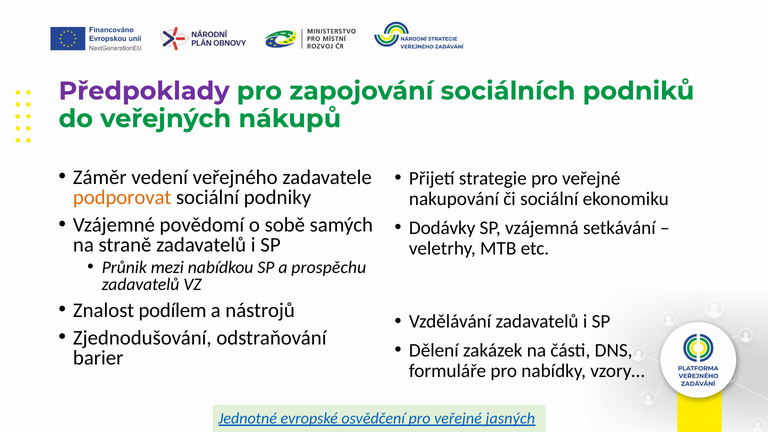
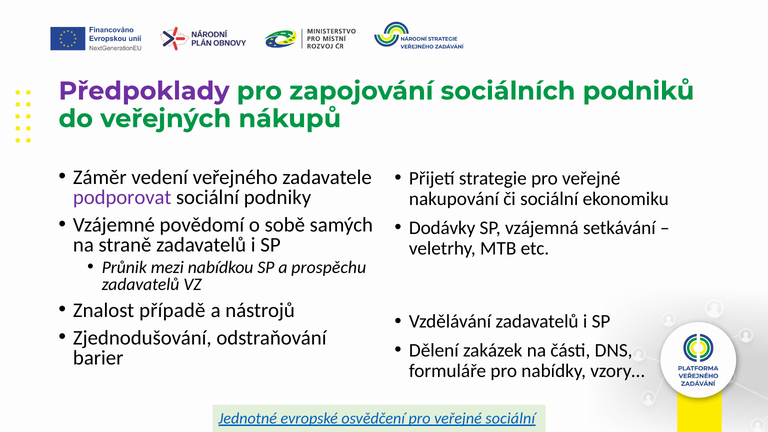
podporovat colour: orange -> purple
podílem: podílem -> případě
veřejné jasných: jasných -> sociální
